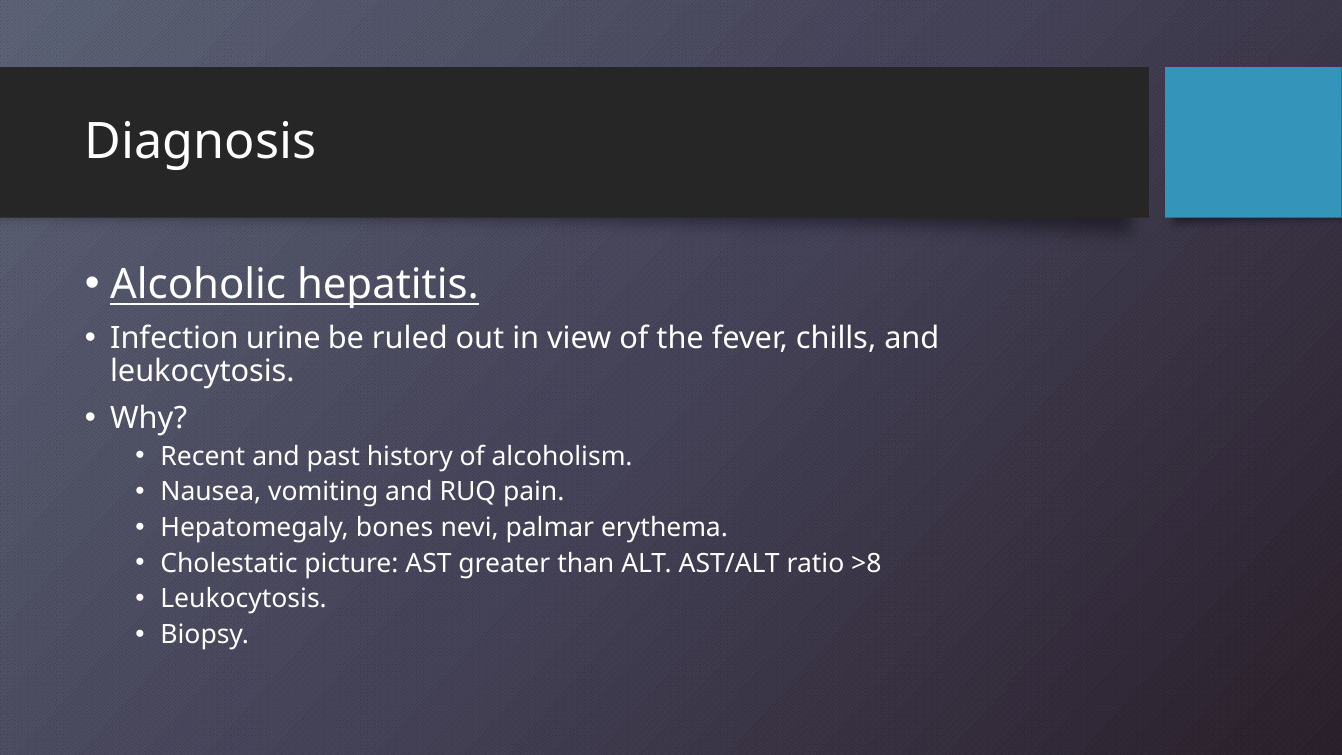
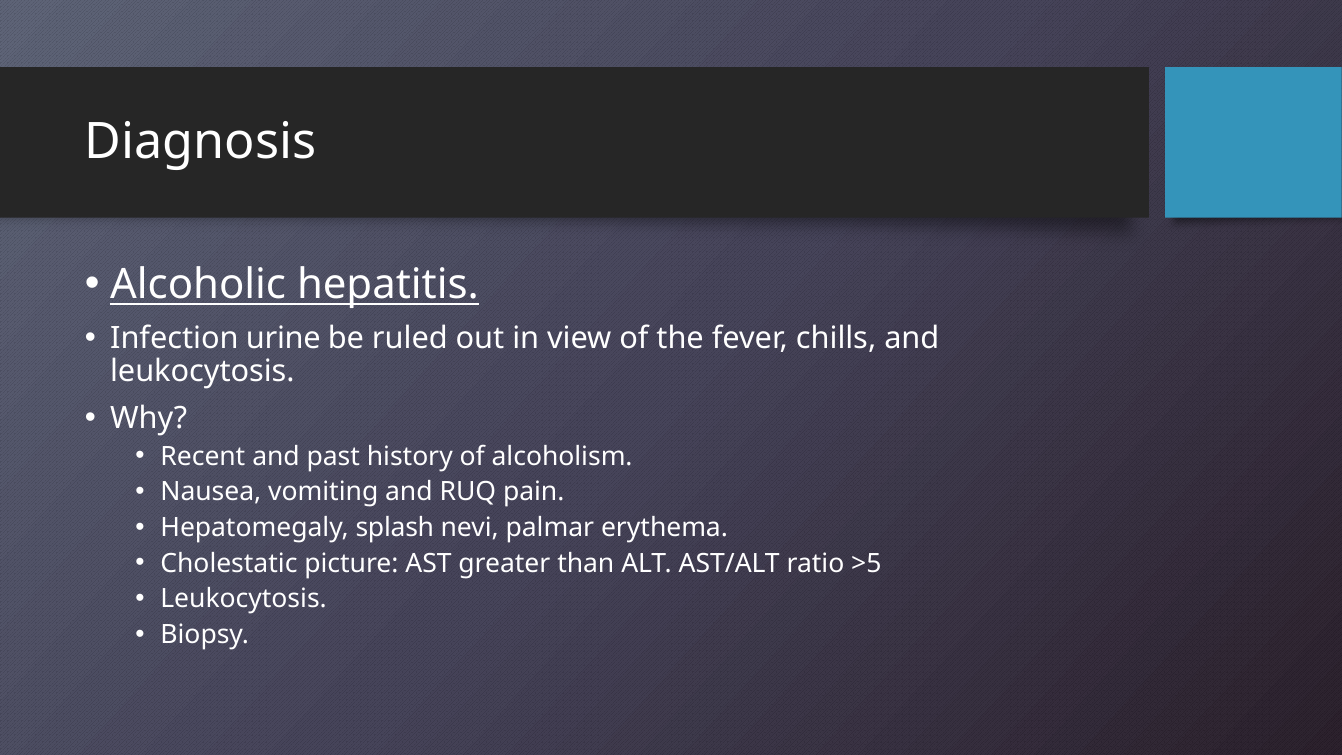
bones: bones -> splash
>8: >8 -> >5
